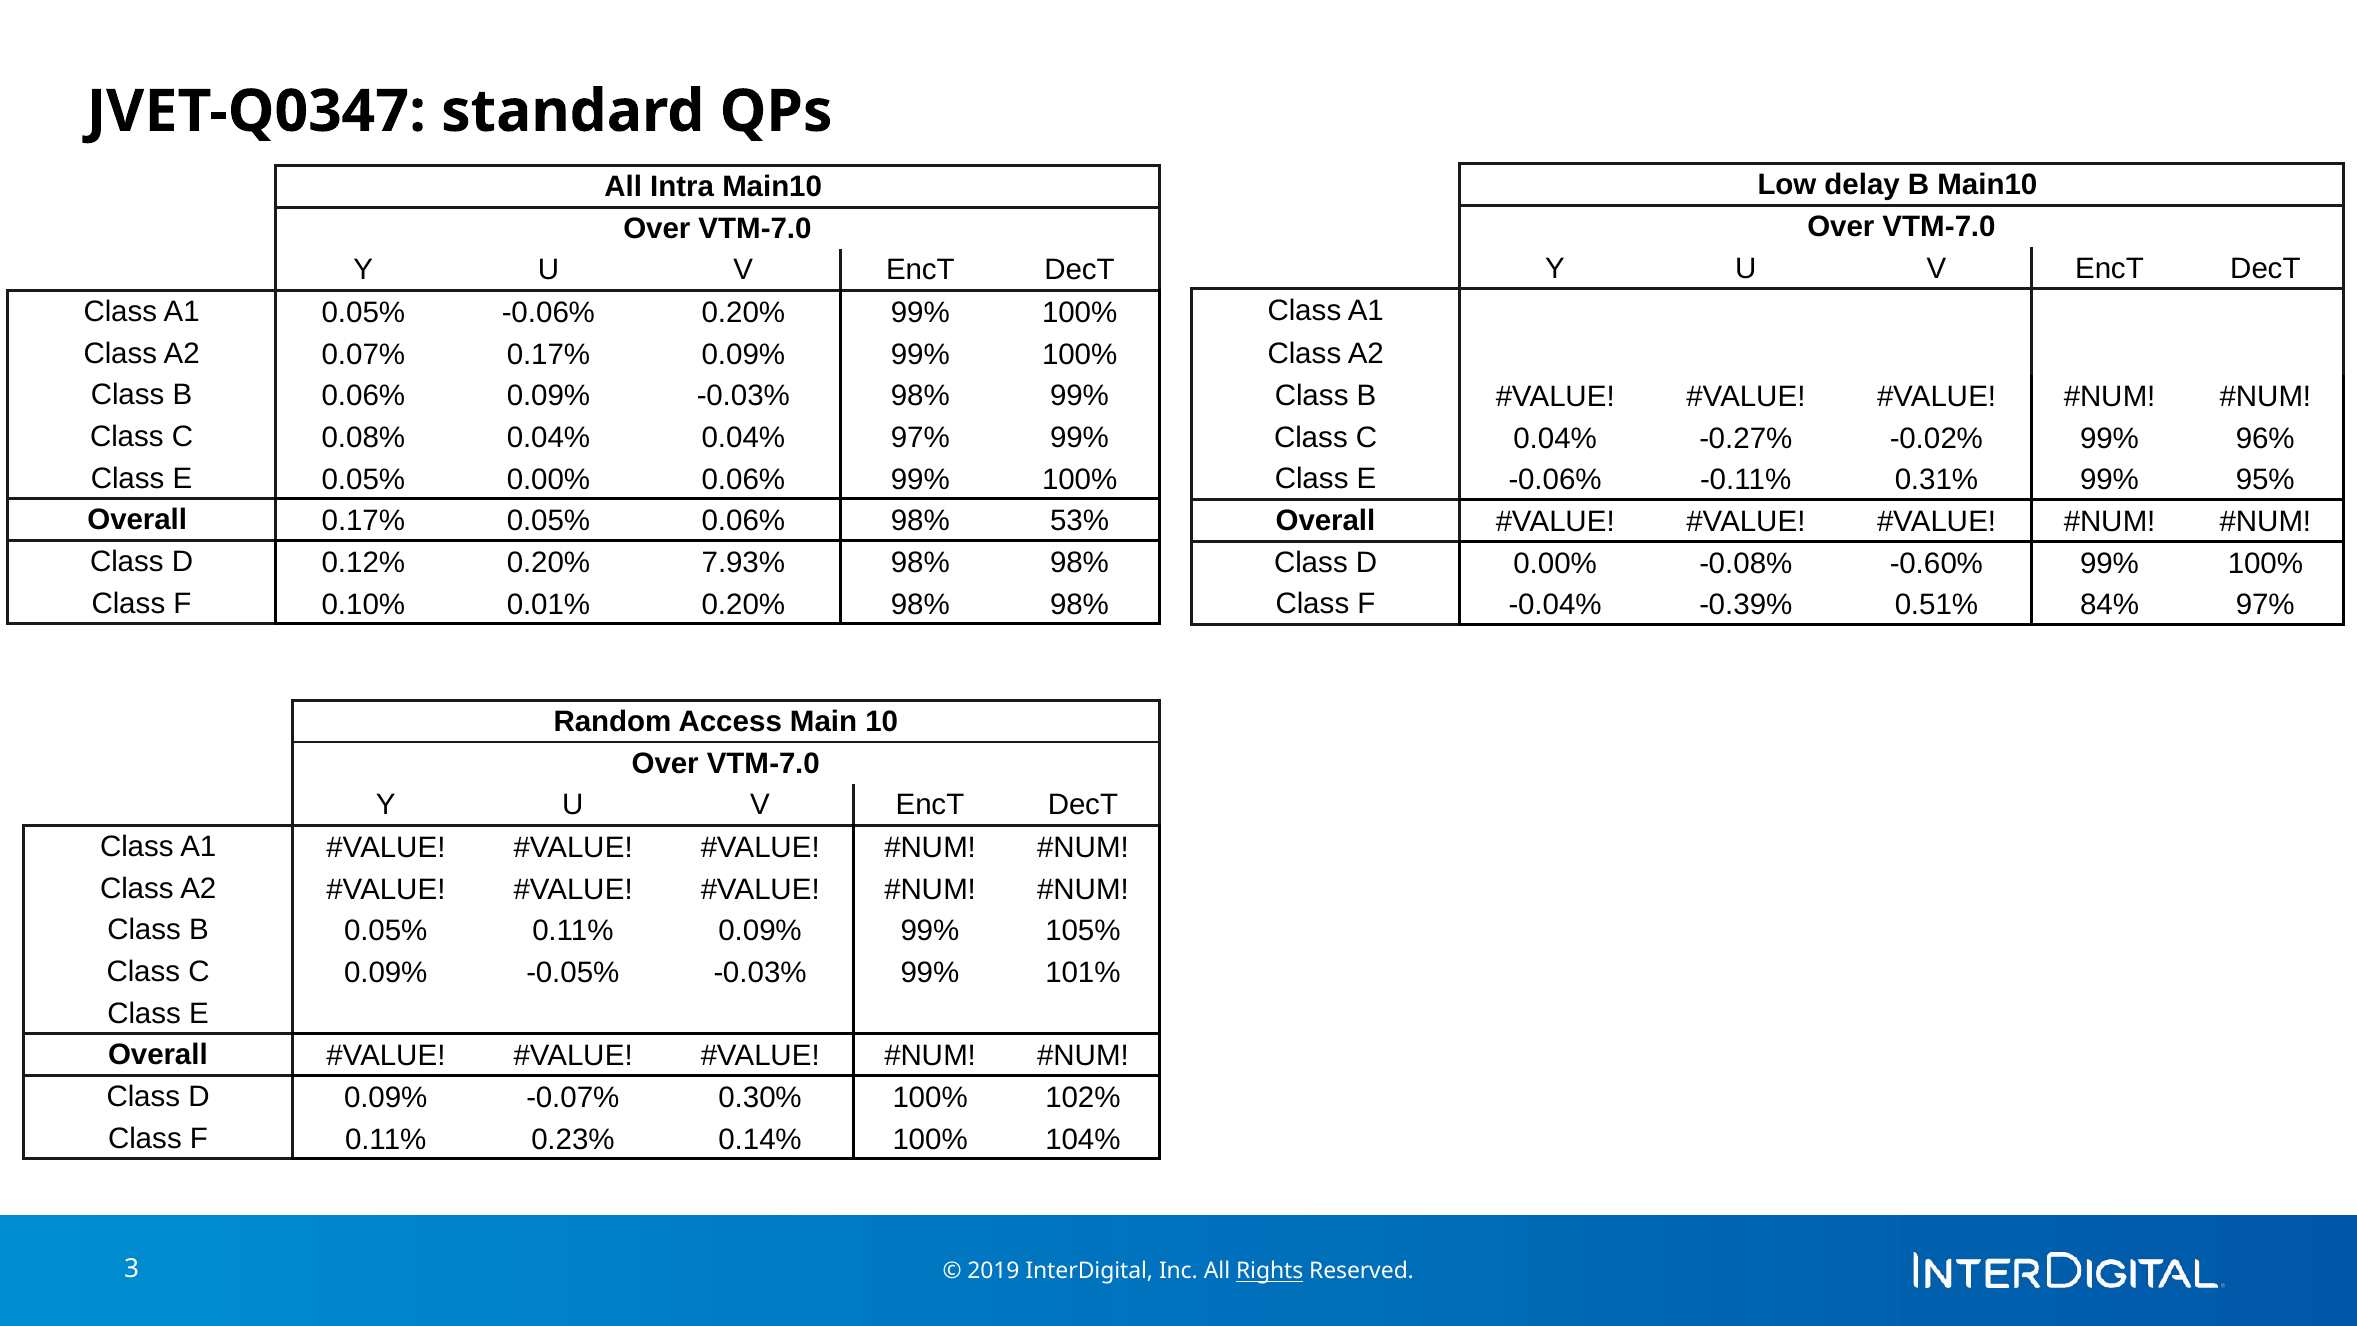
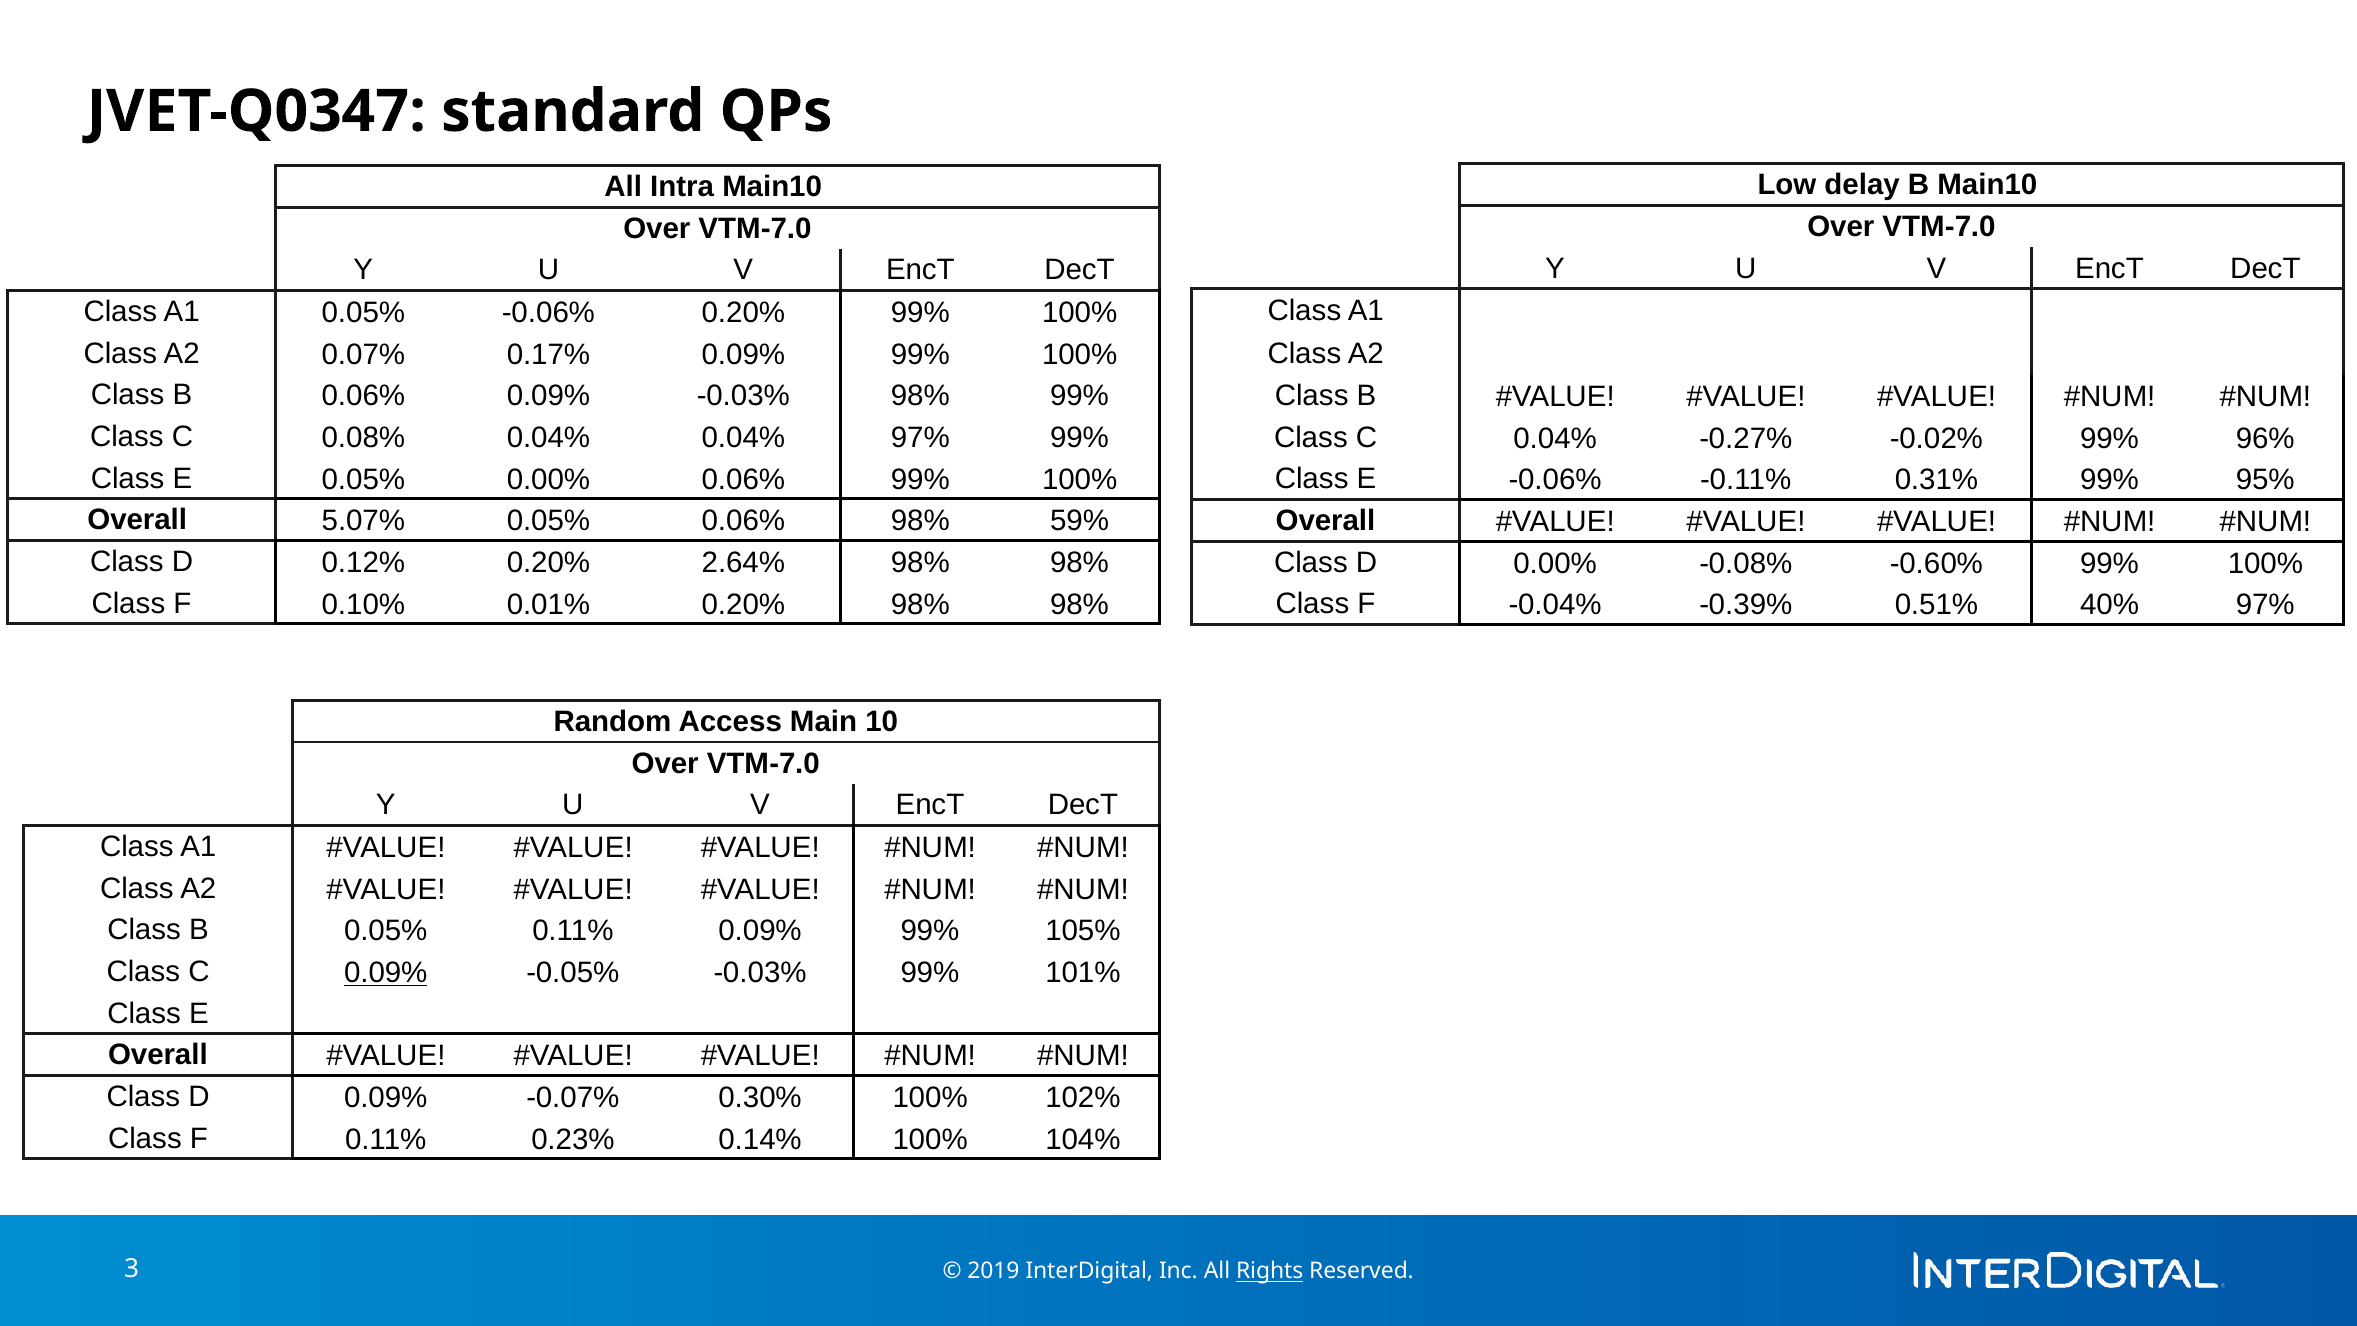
Overall 0.17%: 0.17% -> 5.07%
53%: 53% -> 59%
7.93%: 7.93% -> 2.64%
84%: 84% -> 40%
0.09% at (386, 973) underline: none -> present
